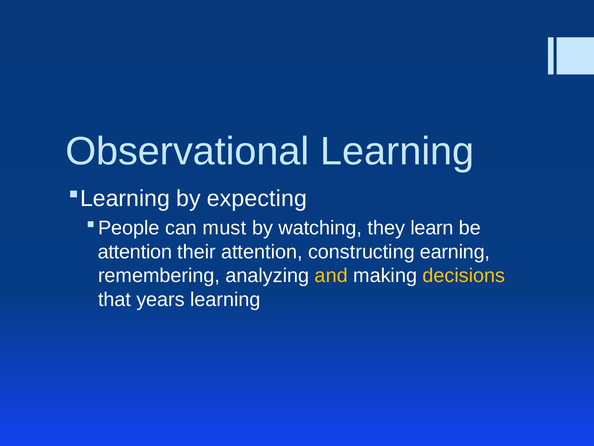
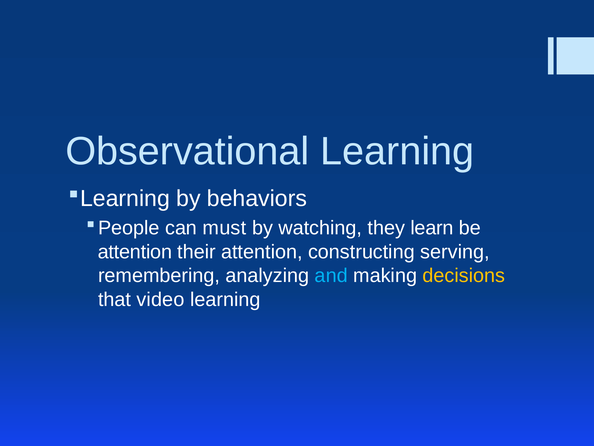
expecting: expecting -> behaviors
earning: earning -> serving
and colour: yellow -> light blue
years: years -> video
